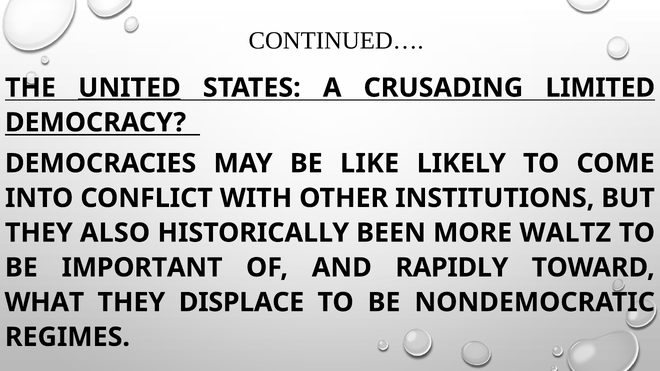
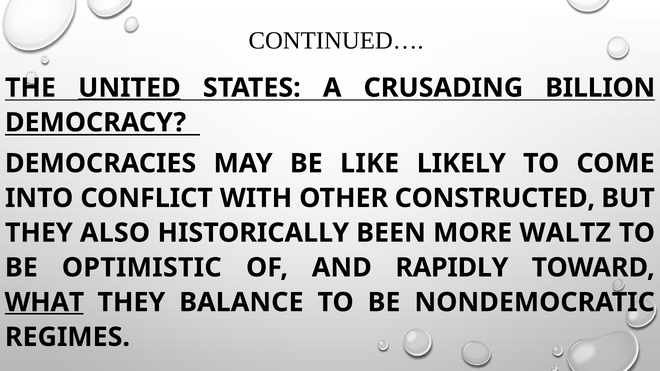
LIMITED: LIMITED -> BILLION
INSTITUTIONS: INSTITUTIONS -> CONSTRUCTED
IMPORTANT: IMPORTANT -> OPTIMISTIC
WHAT underline: none -> present
DISPLACE: DISPLACE -> BALANCE
